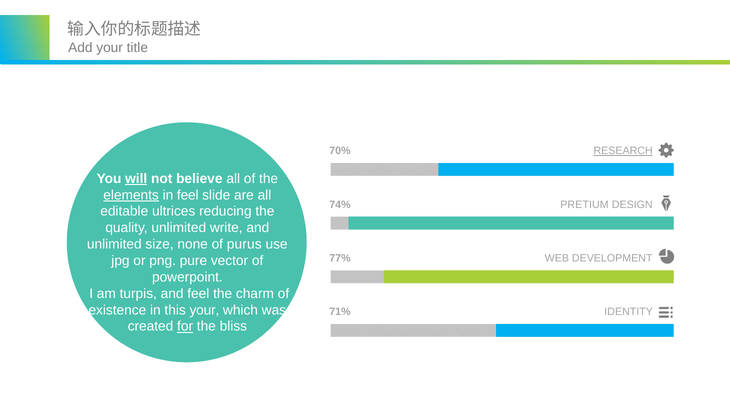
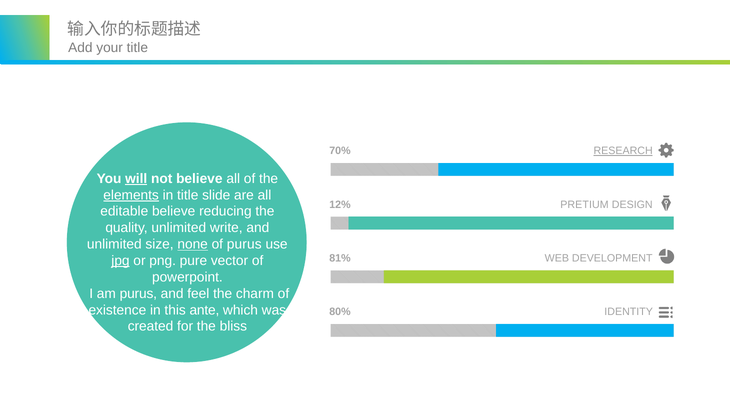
in feel: feel -> title
74%: 74% -> 12%
editable ultrices: ultrices -> believe
none underline: none -> present
77%: 77% -> 81%
jpg underline: none -> present
am turpis: turpis -> purus
this your: your -> ante
71%: 71% -> 80%
for underline: present -> none
